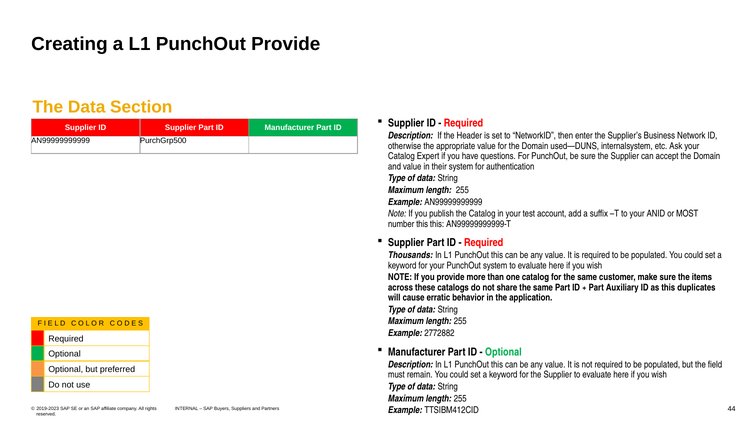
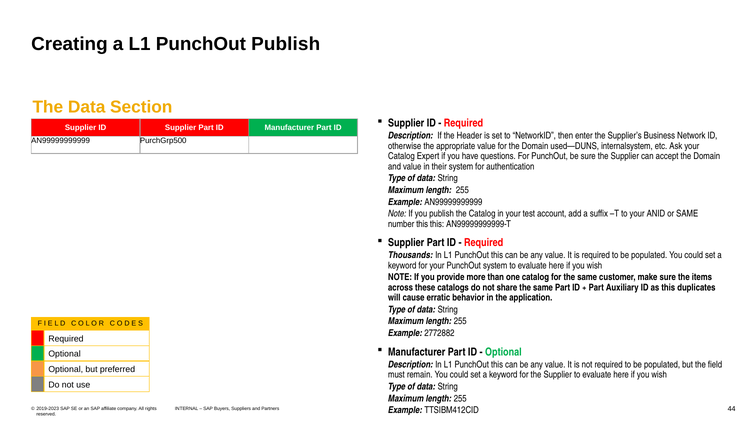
PunchOut Provide: Provide -> Publish
or MOST: MOST -> SAME
